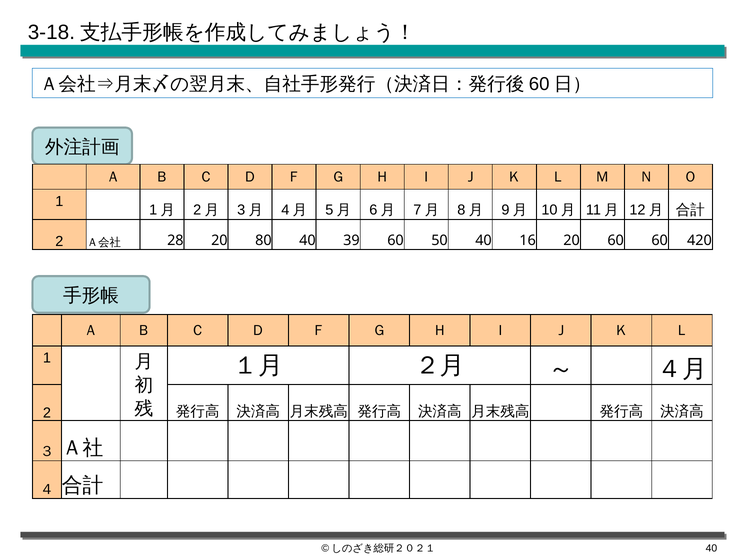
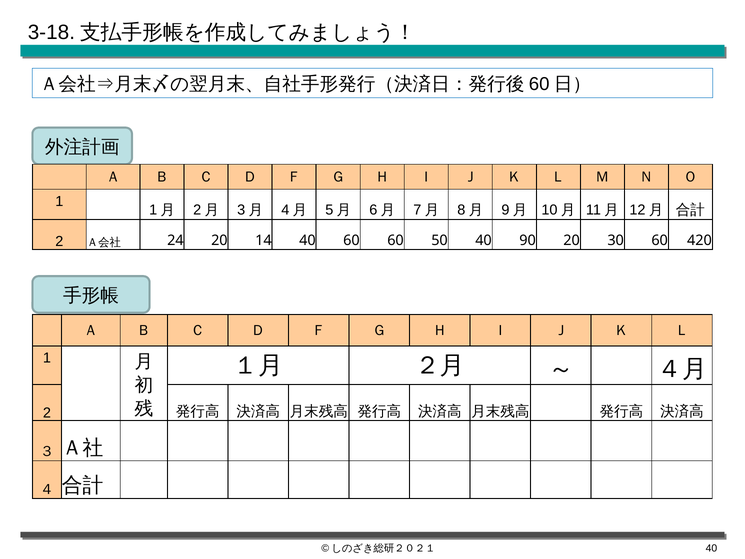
28: 28 -> 24
80: 80 -> 14
40 39: 39 -> 60
16: 16 -> 90
20 60: 60 -> 30
